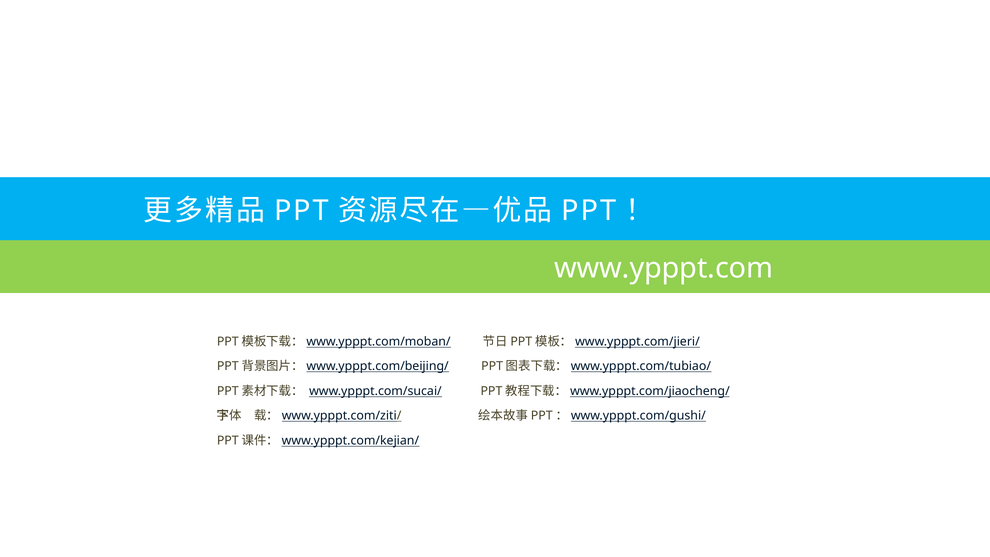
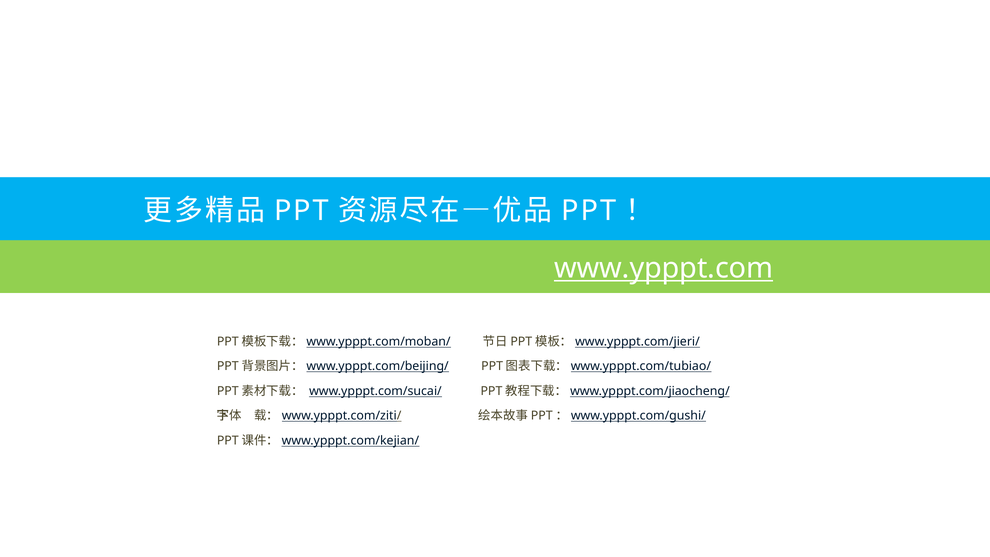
www.ypppt.com underline: none -> present
